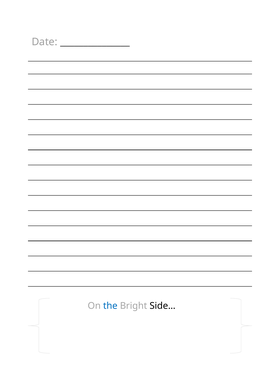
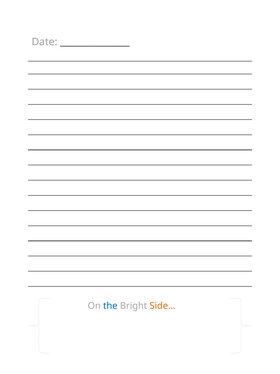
Side… colour: black -> orange
